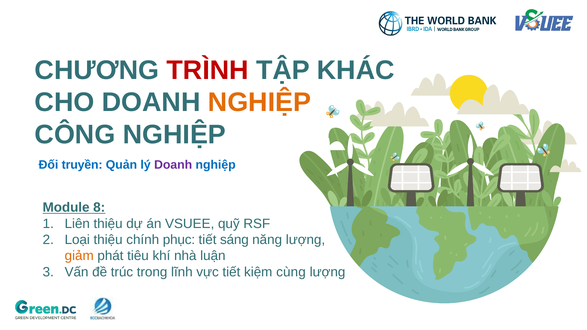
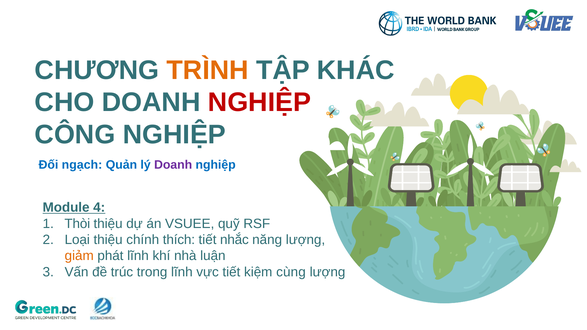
TRÌNH colour: red -> orange
NGHIỆP at (259, 102) colour: orange -> red
truyền: truyền -> ngạch
8: 8 -> 4
Liên: Liên -> Thòi
phục: phục -> thích
sáng: sáng -> nhắc
phát tiêu: tiêu -> lĩnh
